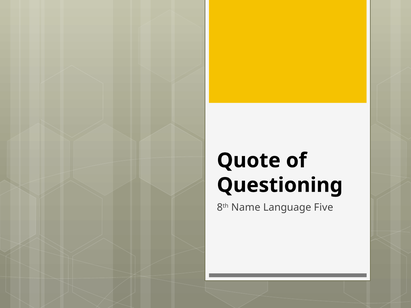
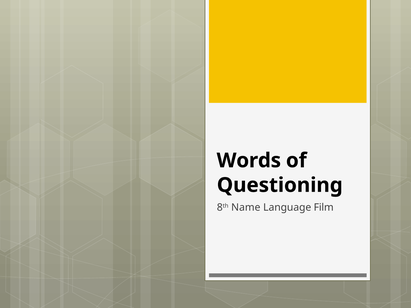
Quote: Quote -> Words
Five: Five -> Film
